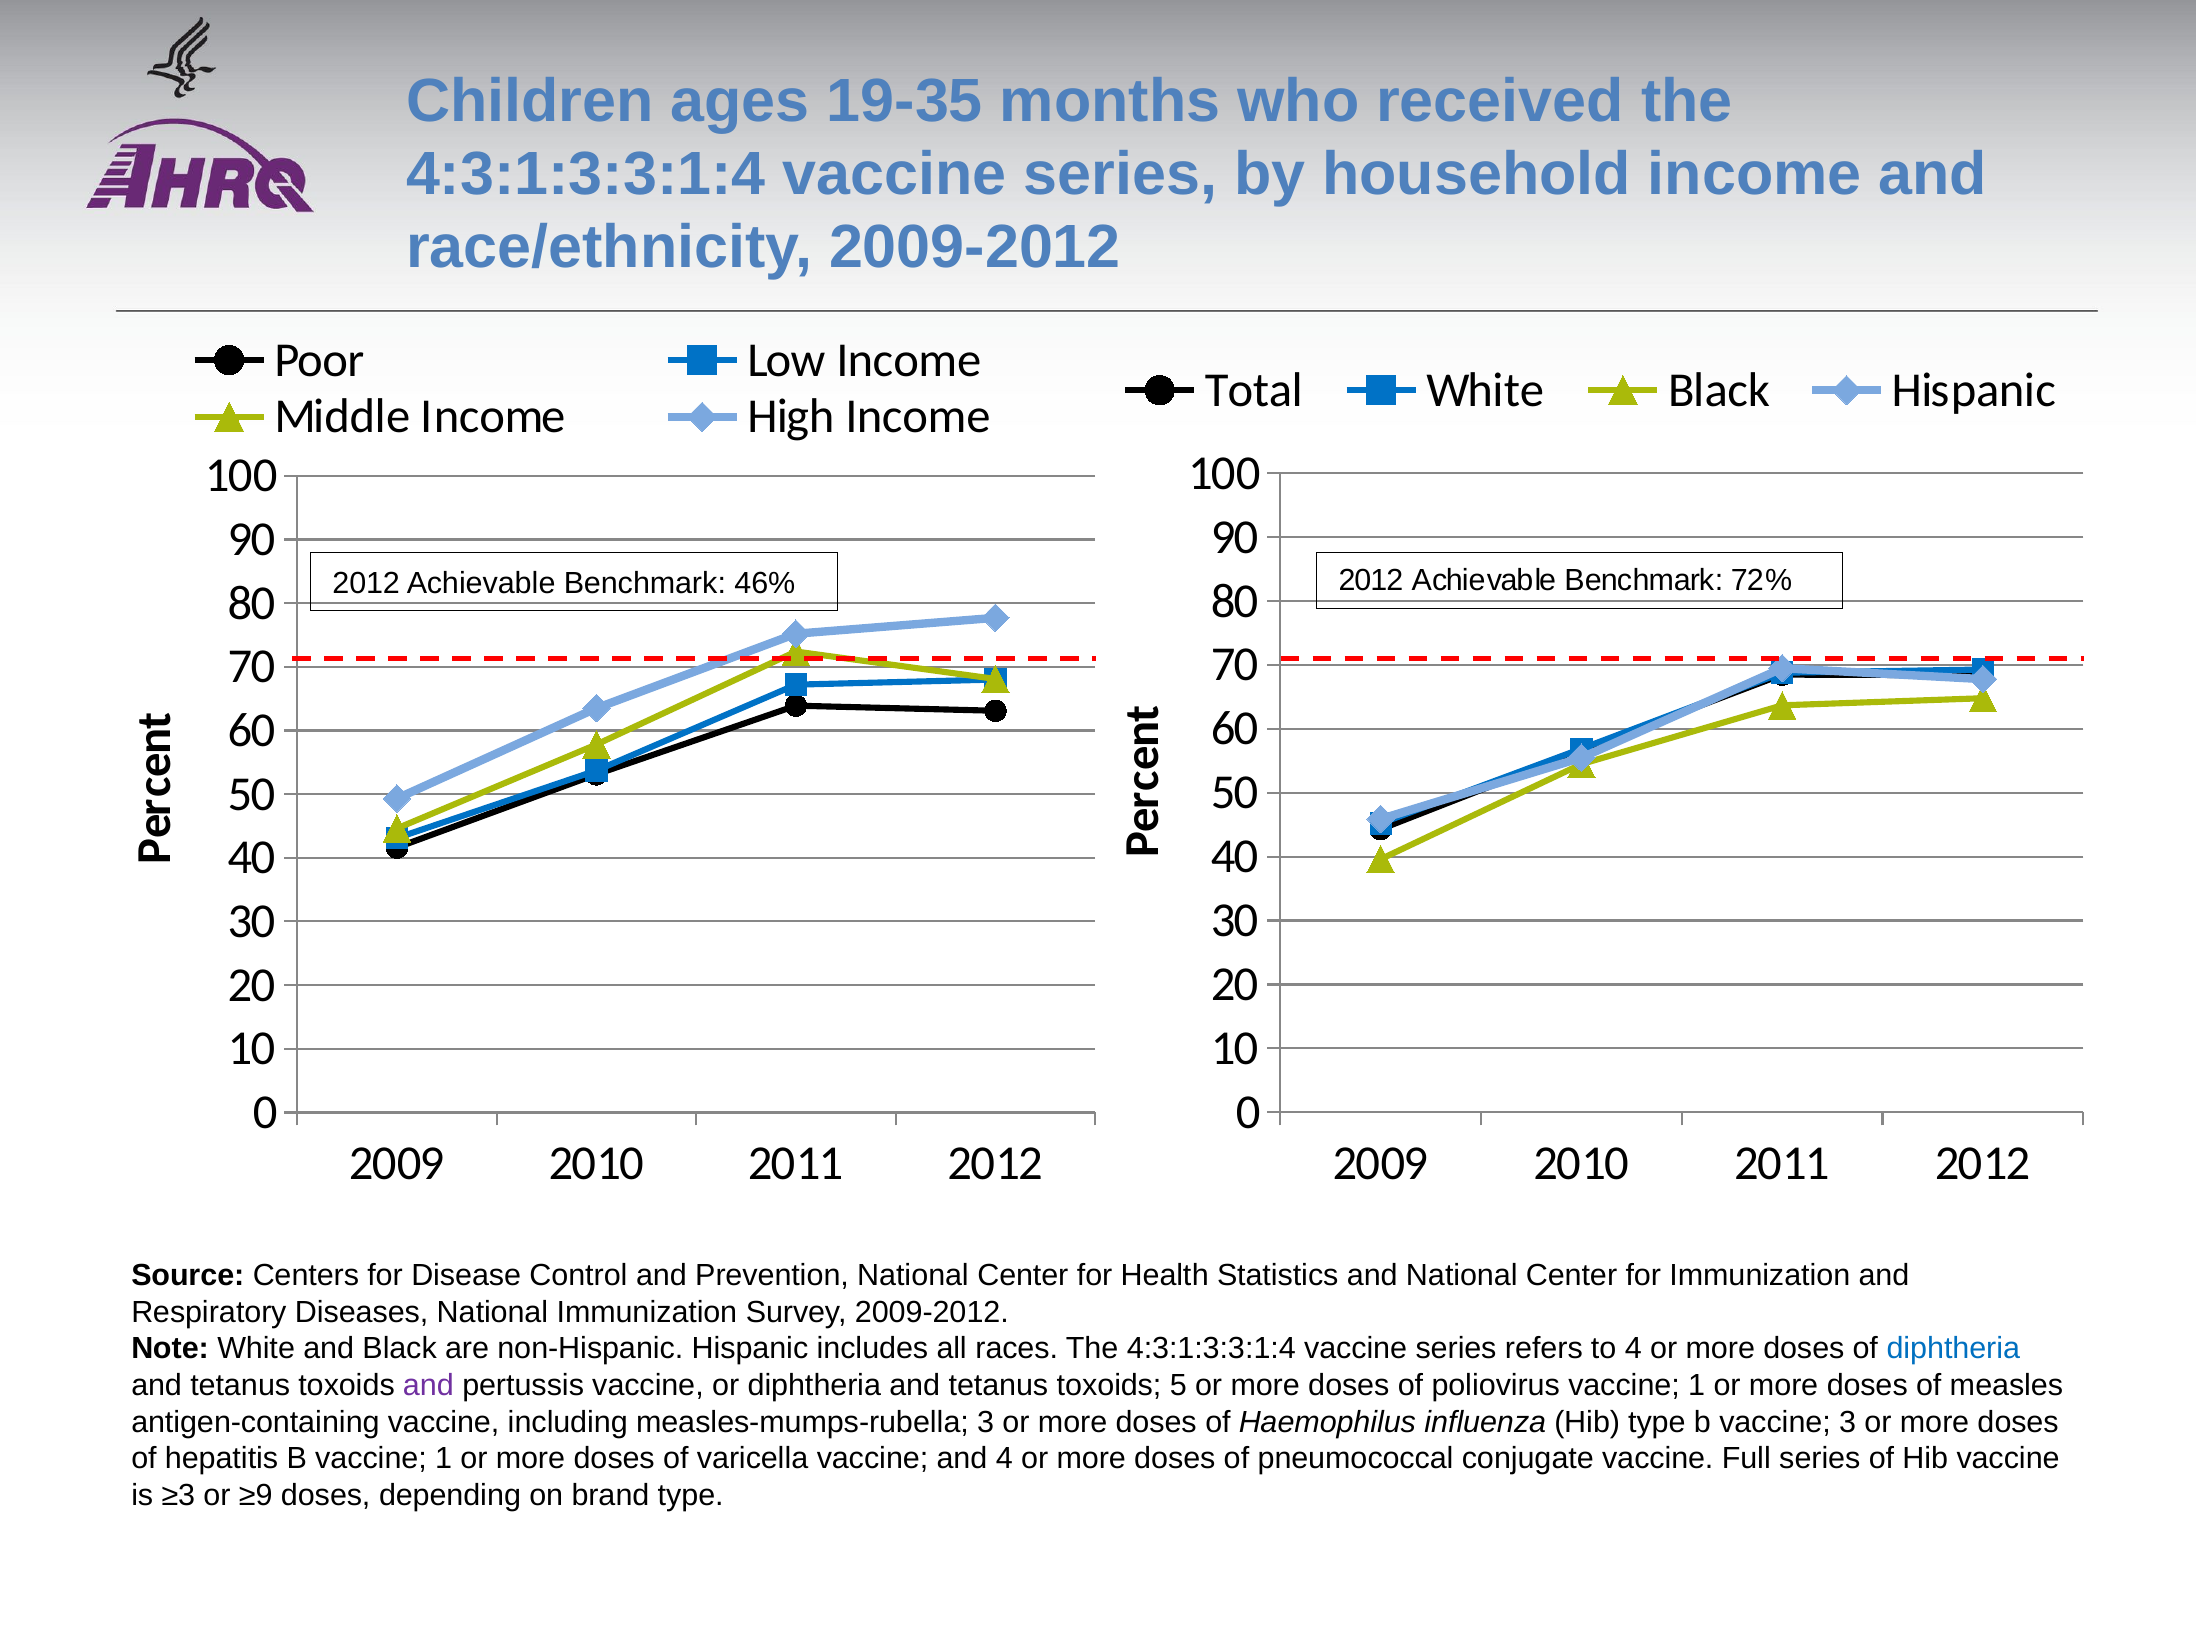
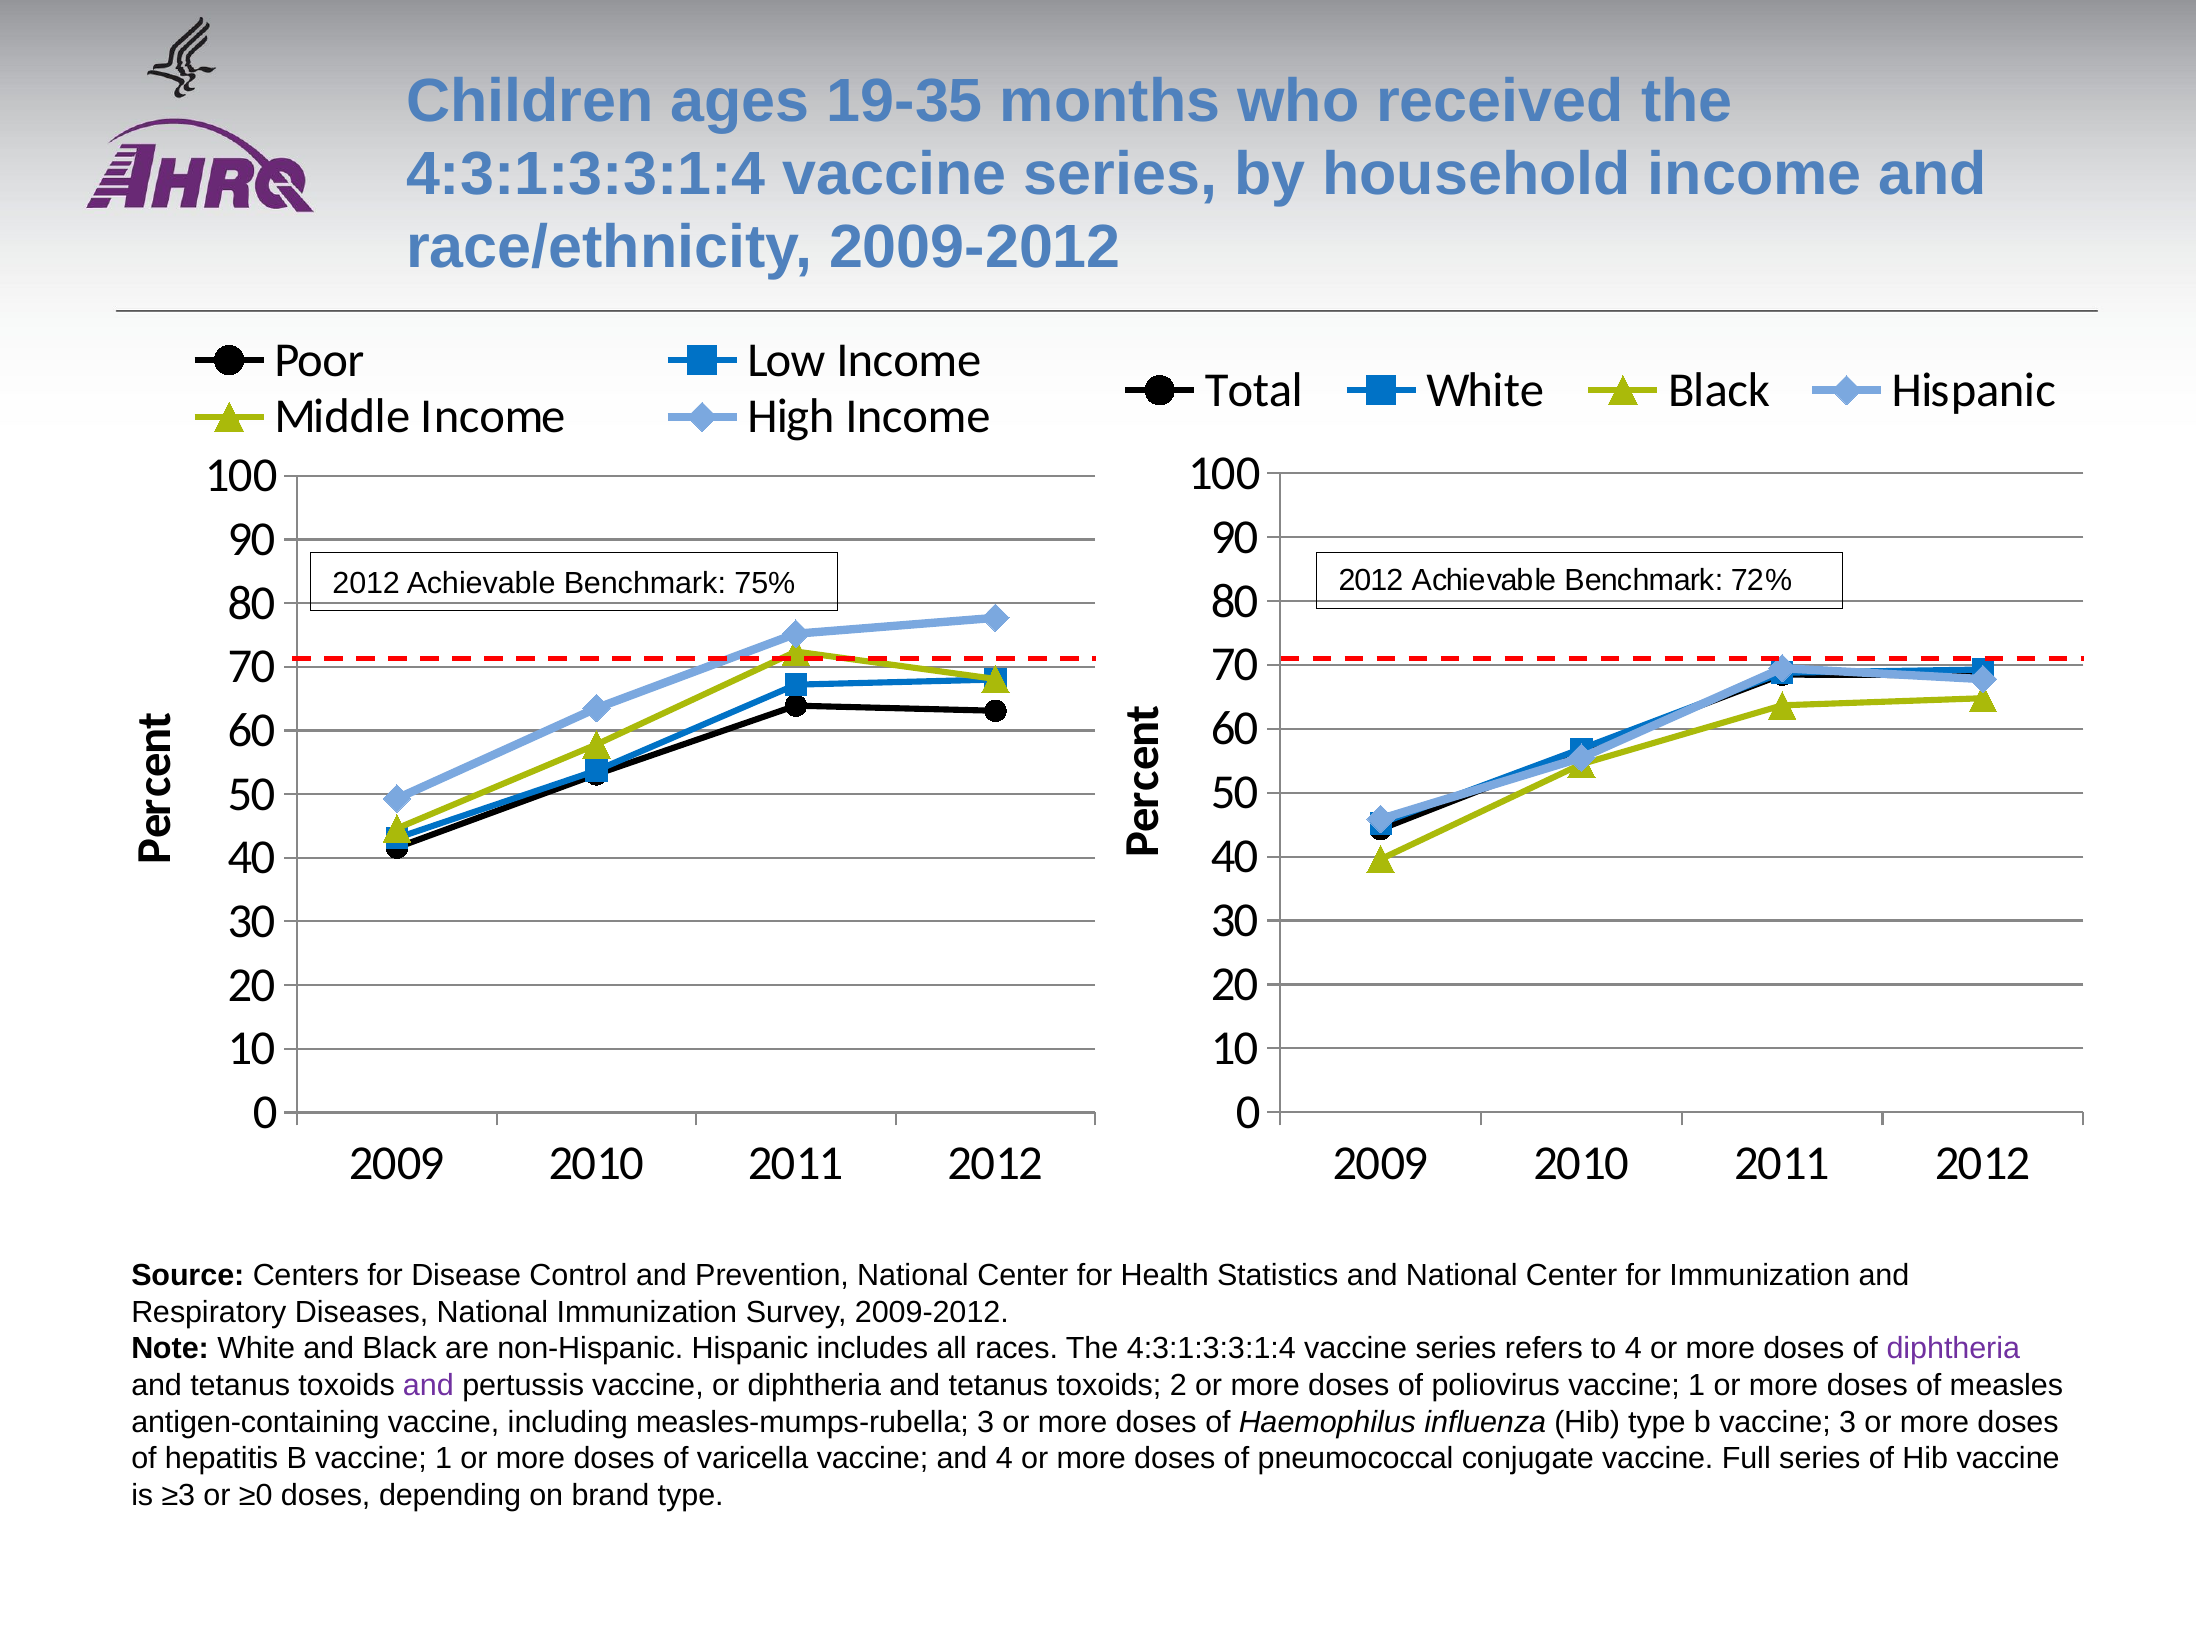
46%: 46% -> 75%
diphtheria at (1953, 1349) colour: blue -> purple
5: 5 -> 2
≥9: ≥9 -> ≥0
